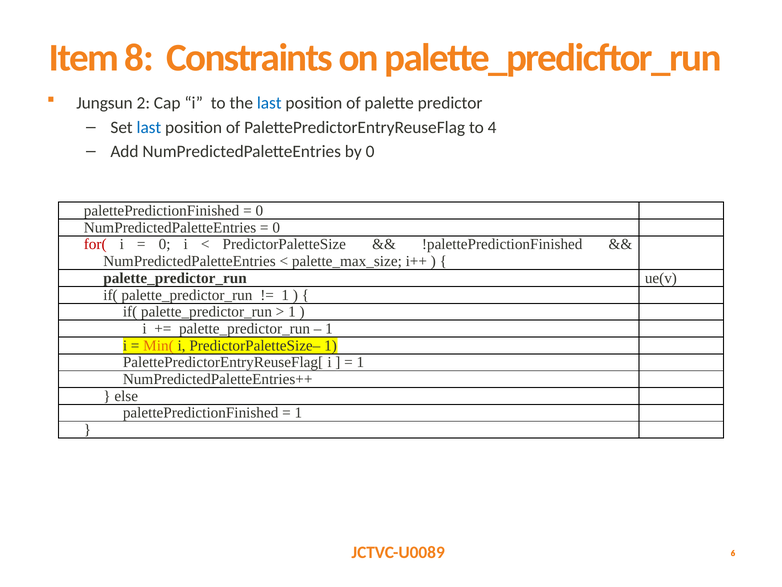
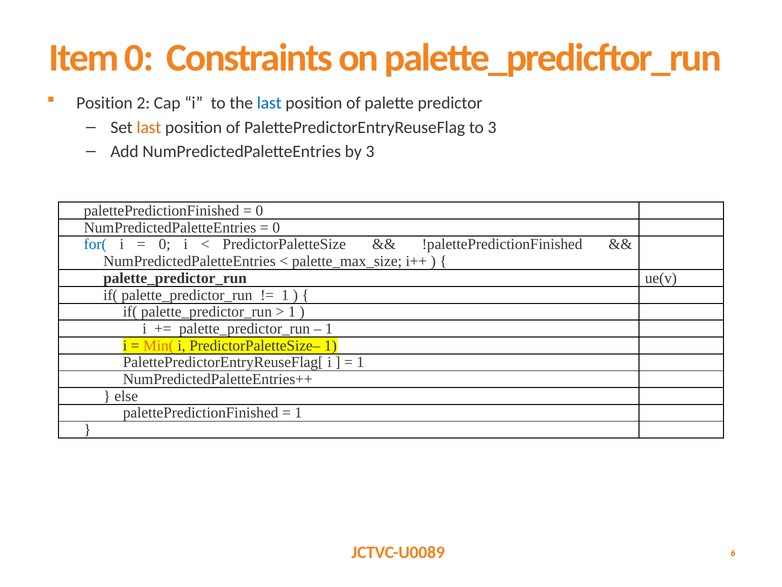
Item 8: 8 -> 0
Jungsun at (104, 103): Jungsun -> Position
last at (149, 127) colour: blue -> orange
to 4: 4 -> 3
by 0: 0 -> 3
for( colour: red -> blue
